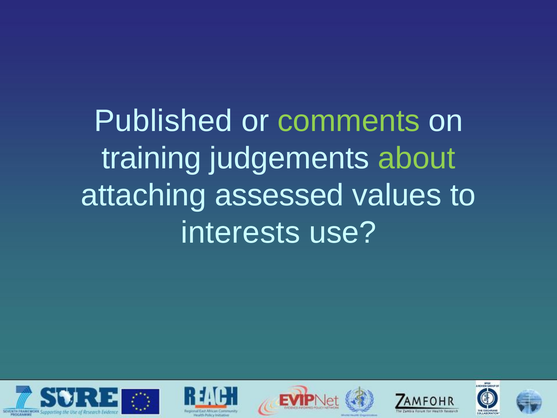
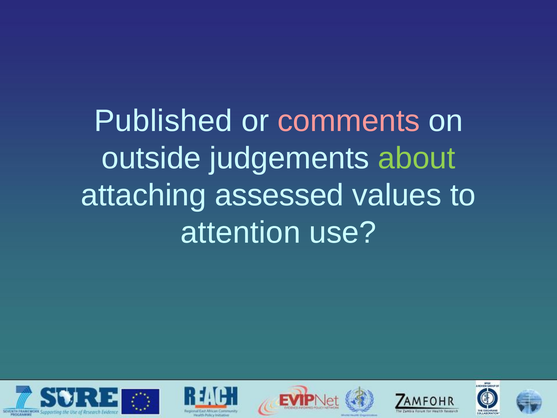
comments colour: light green -> pink
training: training -> outside
interests: interests -> attention
